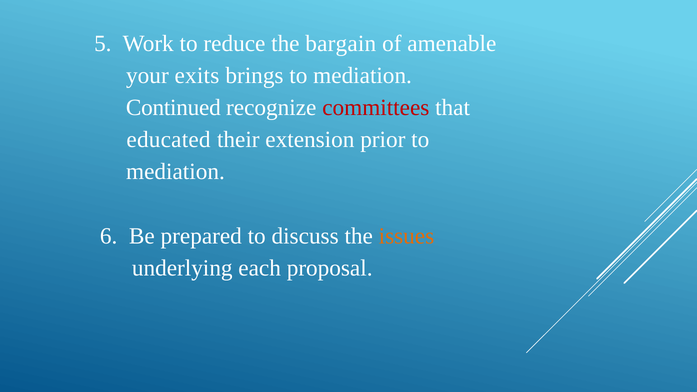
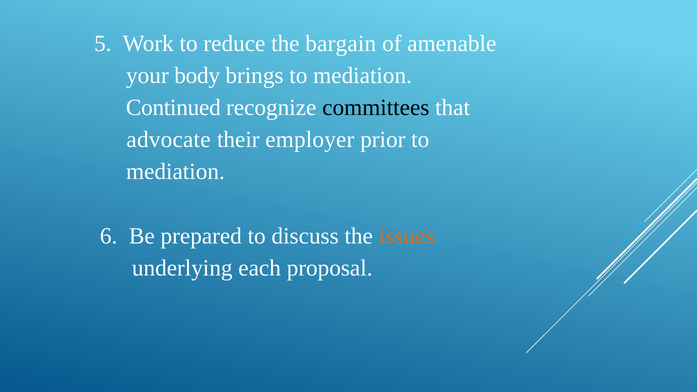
exits: exits -> body
committees colour: red -> black
educated: educated -> advocate
extension: extension -> employer
